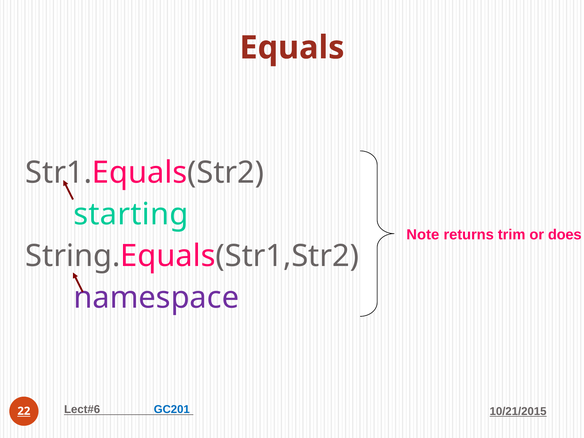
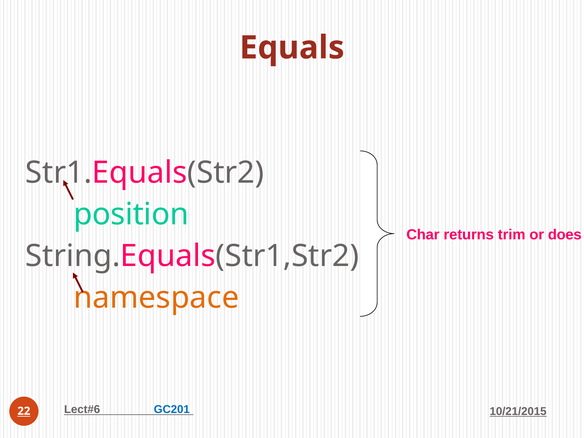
starting: starting -> position
Note: Note -> Char
namespace colour: purple -> orange
